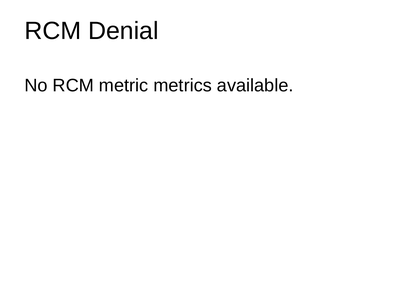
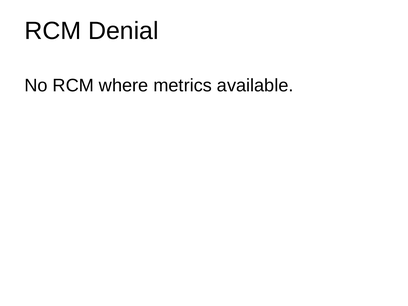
metric: metric -> where
